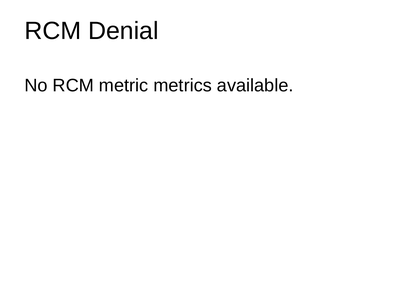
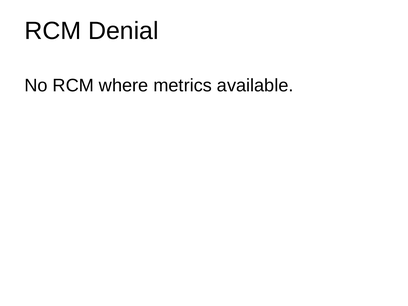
metric: metric -> where
